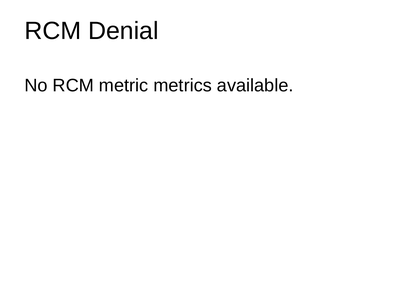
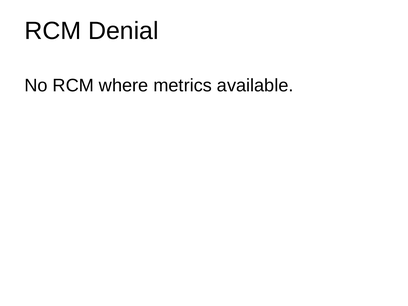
metric: metric -> where
